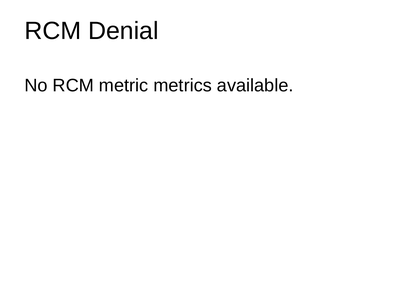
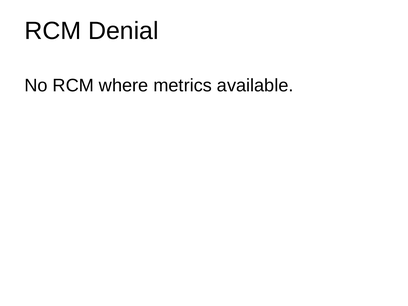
metric: metric -> where
